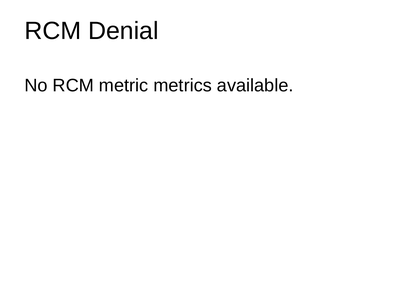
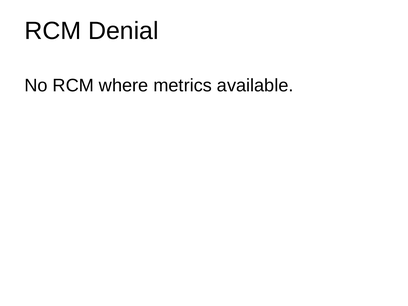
metric: metric -> where
